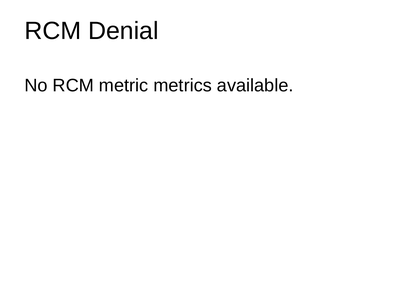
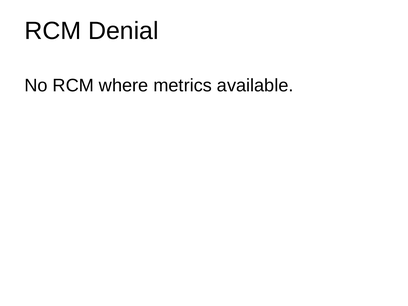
metric: metric -> where
